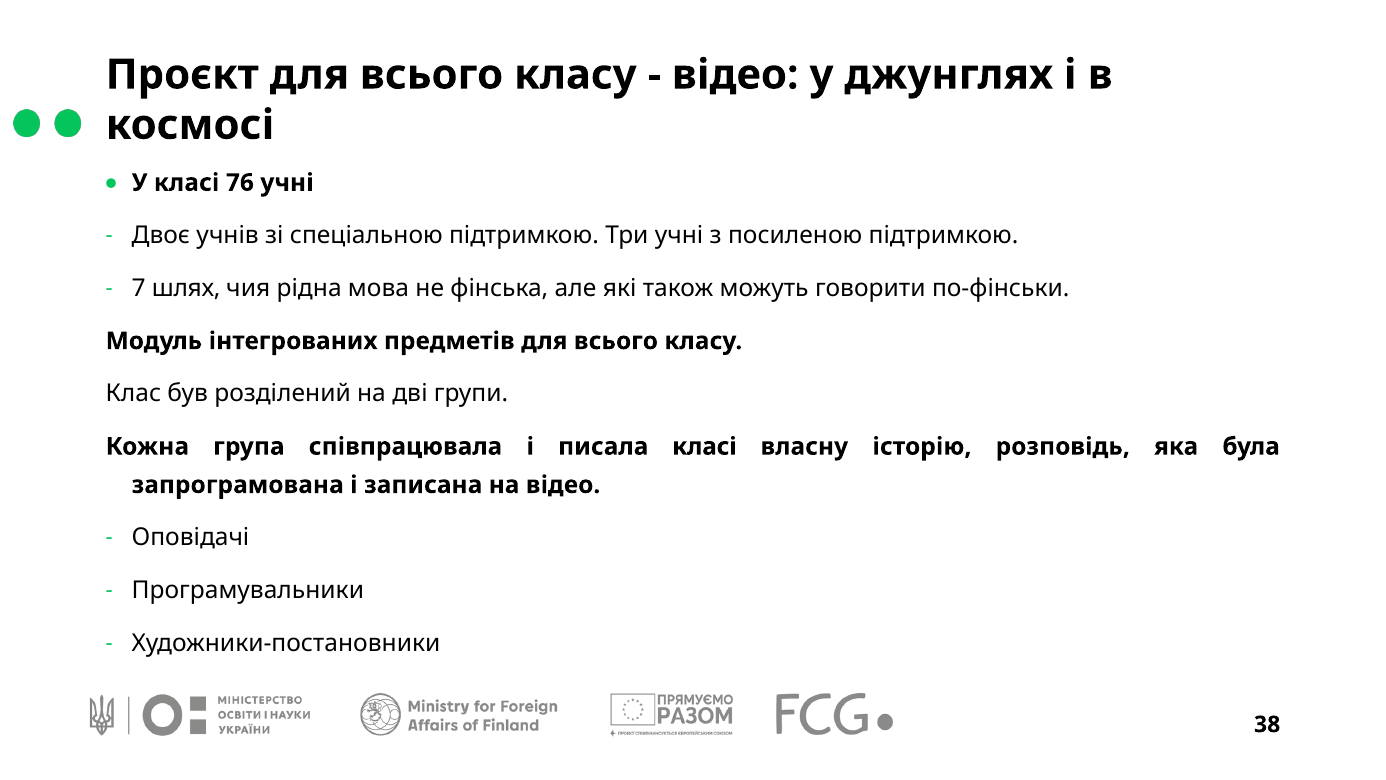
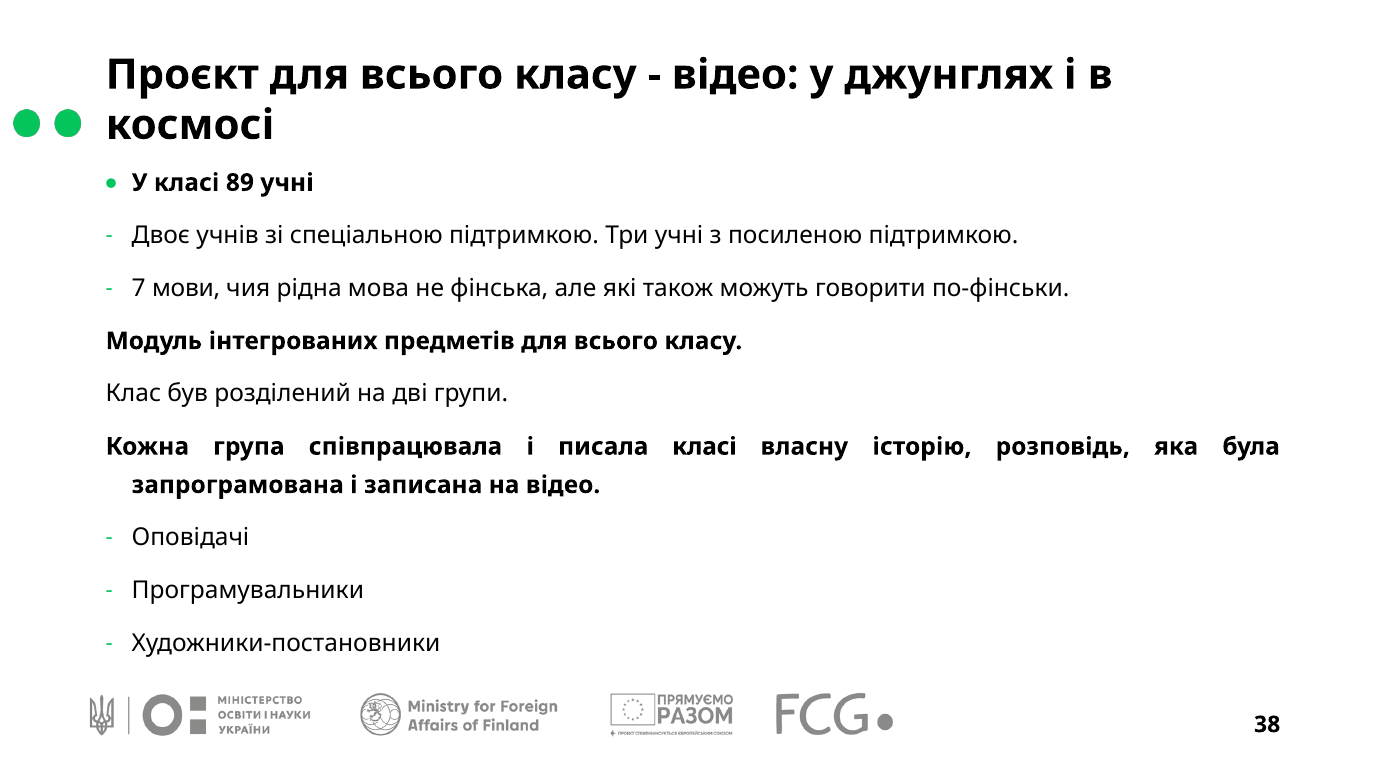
76: 76 -> 89
шлях: шлях -> мови
